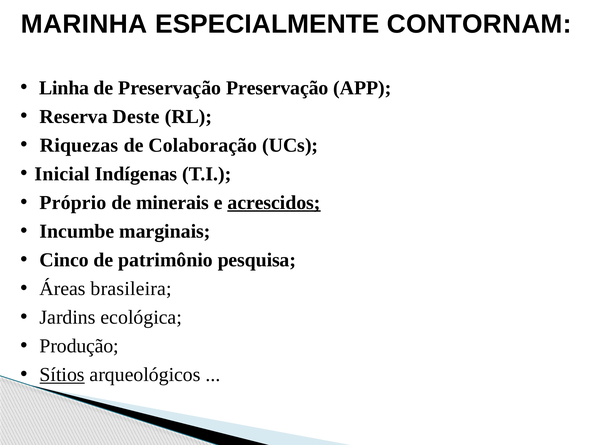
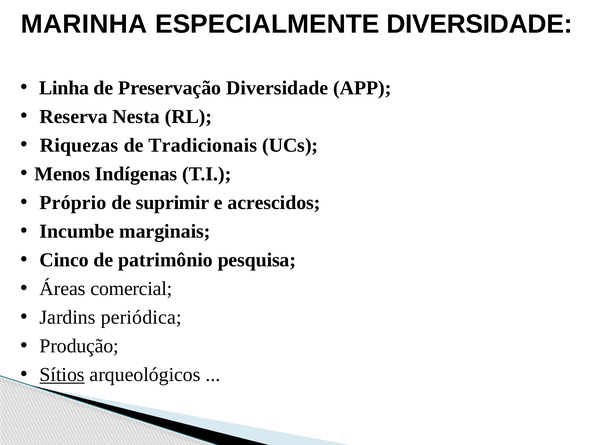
ESPECIALMENTE CONTORNAM: CONTORNAM -> DIVERSIDADE
Preservação Preservação: Preservação -> Diversidade
Deste: Deste -> Nesta
Colaboração: Colaboração -> Tradicionais
Inicial: Inicial -> Menos
minerais: minerais -> suprimir
acrescidos underline: present -> none
brasileira: brasileira -> comercial
ecológica: ecológica -> periódica
